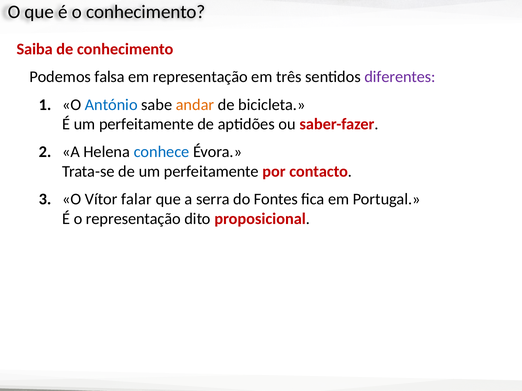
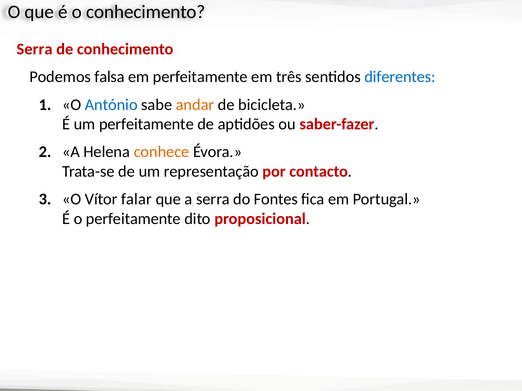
Saiba at (35, 49): Saiba -> Serra
em representação: representação -> perfeitamente
diferentes colour: purple -> blue
conhece colour: blue -> orange
de um perfeitamente: perfeitamente -> representação
o representação: representação -> perfeitamente
